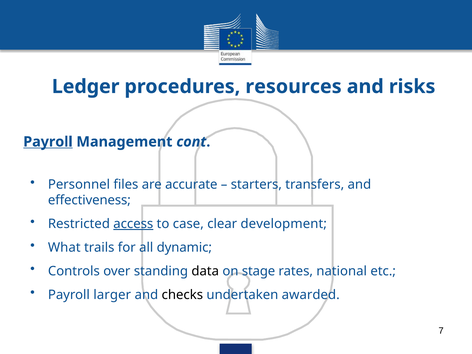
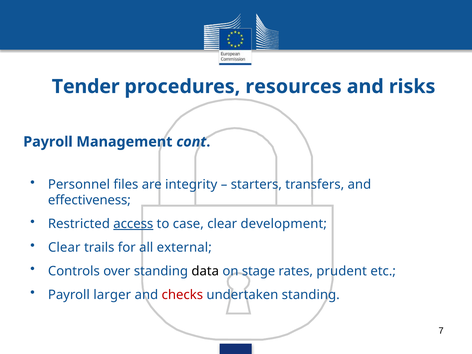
Ledger: Ledger -> Tender
Payroll at (48, 142) underline: present -> none
accurate: accurate -> integrity
What at (64, 247): What -> Clear
dynamic: dynamic -> external
national: national -> prudent
checks colour: black -> red
undertaken awarded: awarded -> standing
